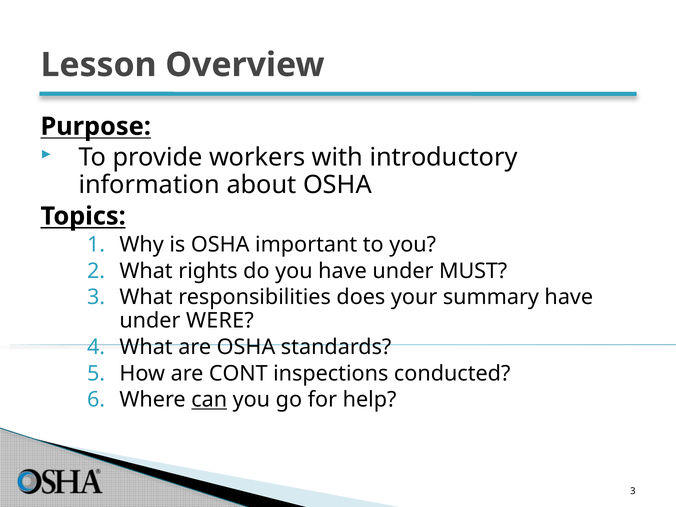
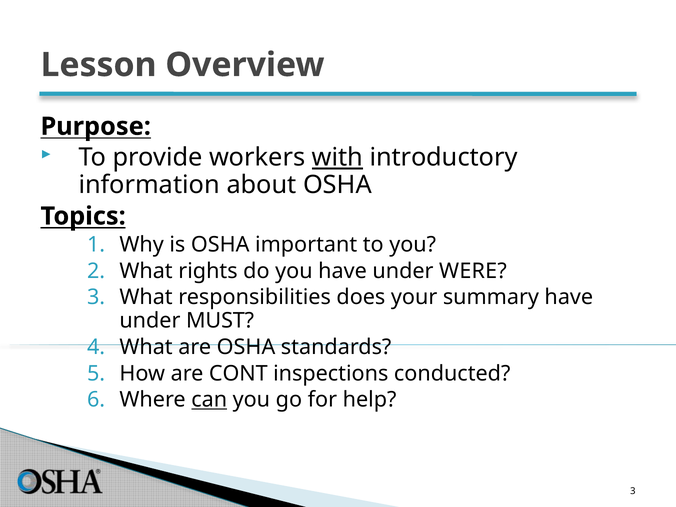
with underline: none -> present
MUST: MUST -> WERE
WERE: WERE -> MUST
